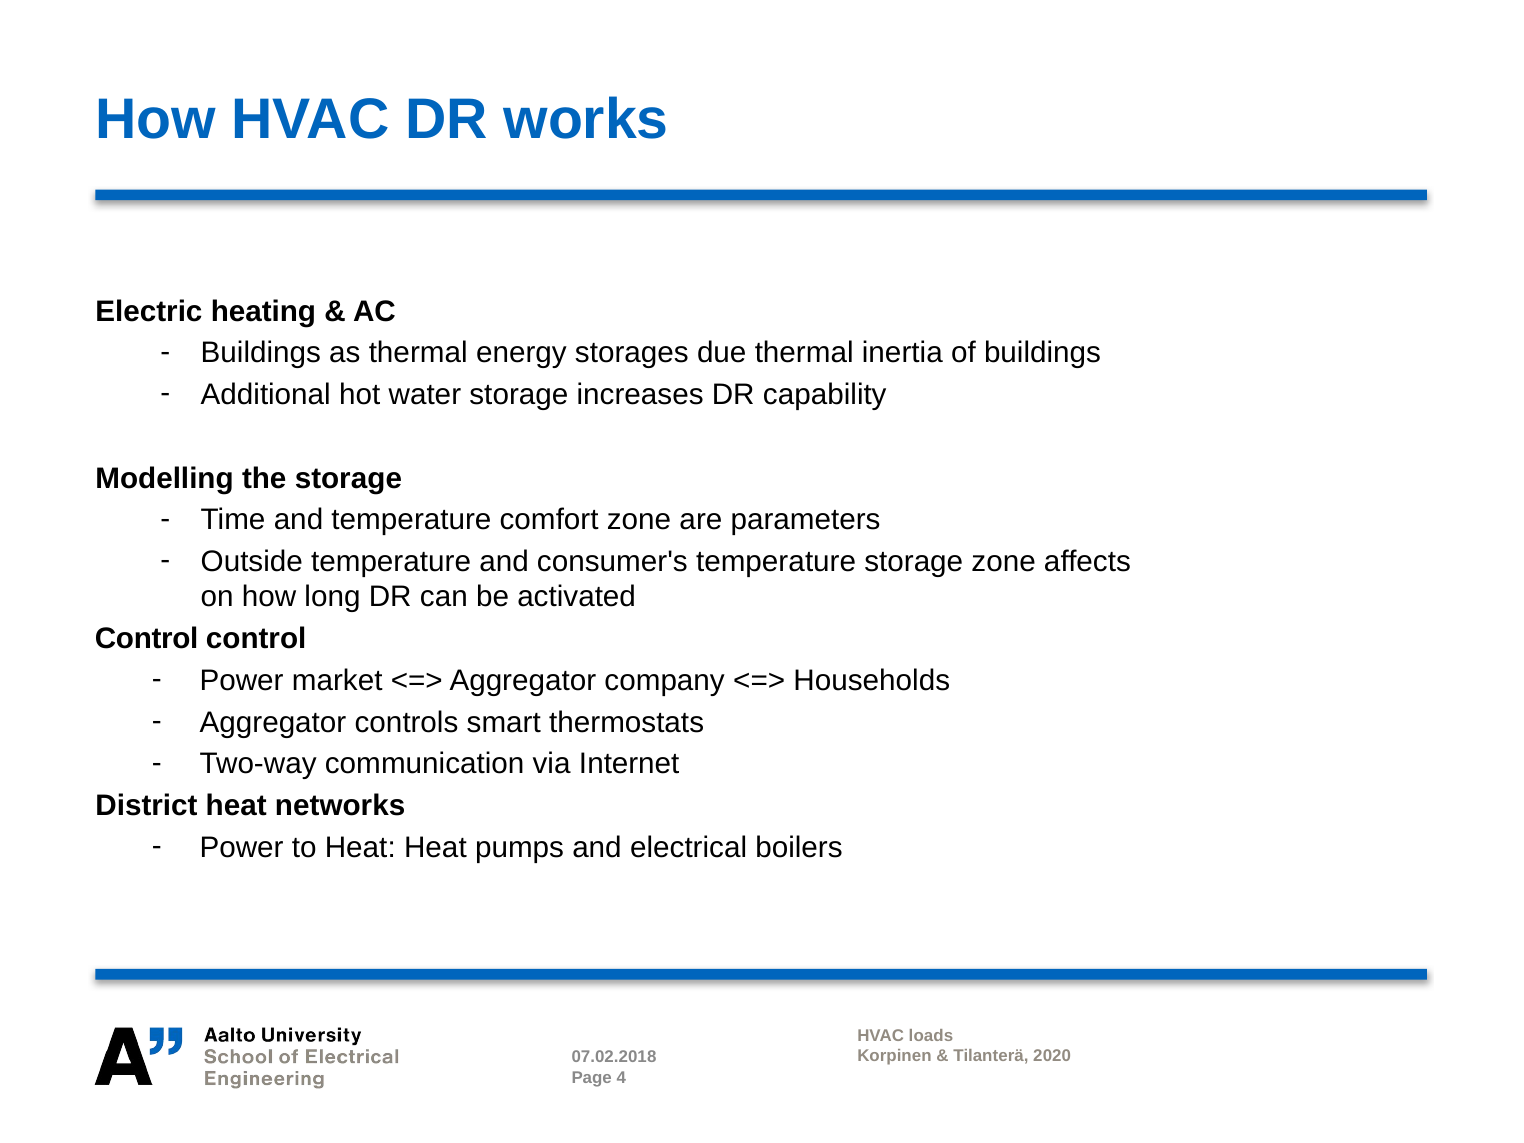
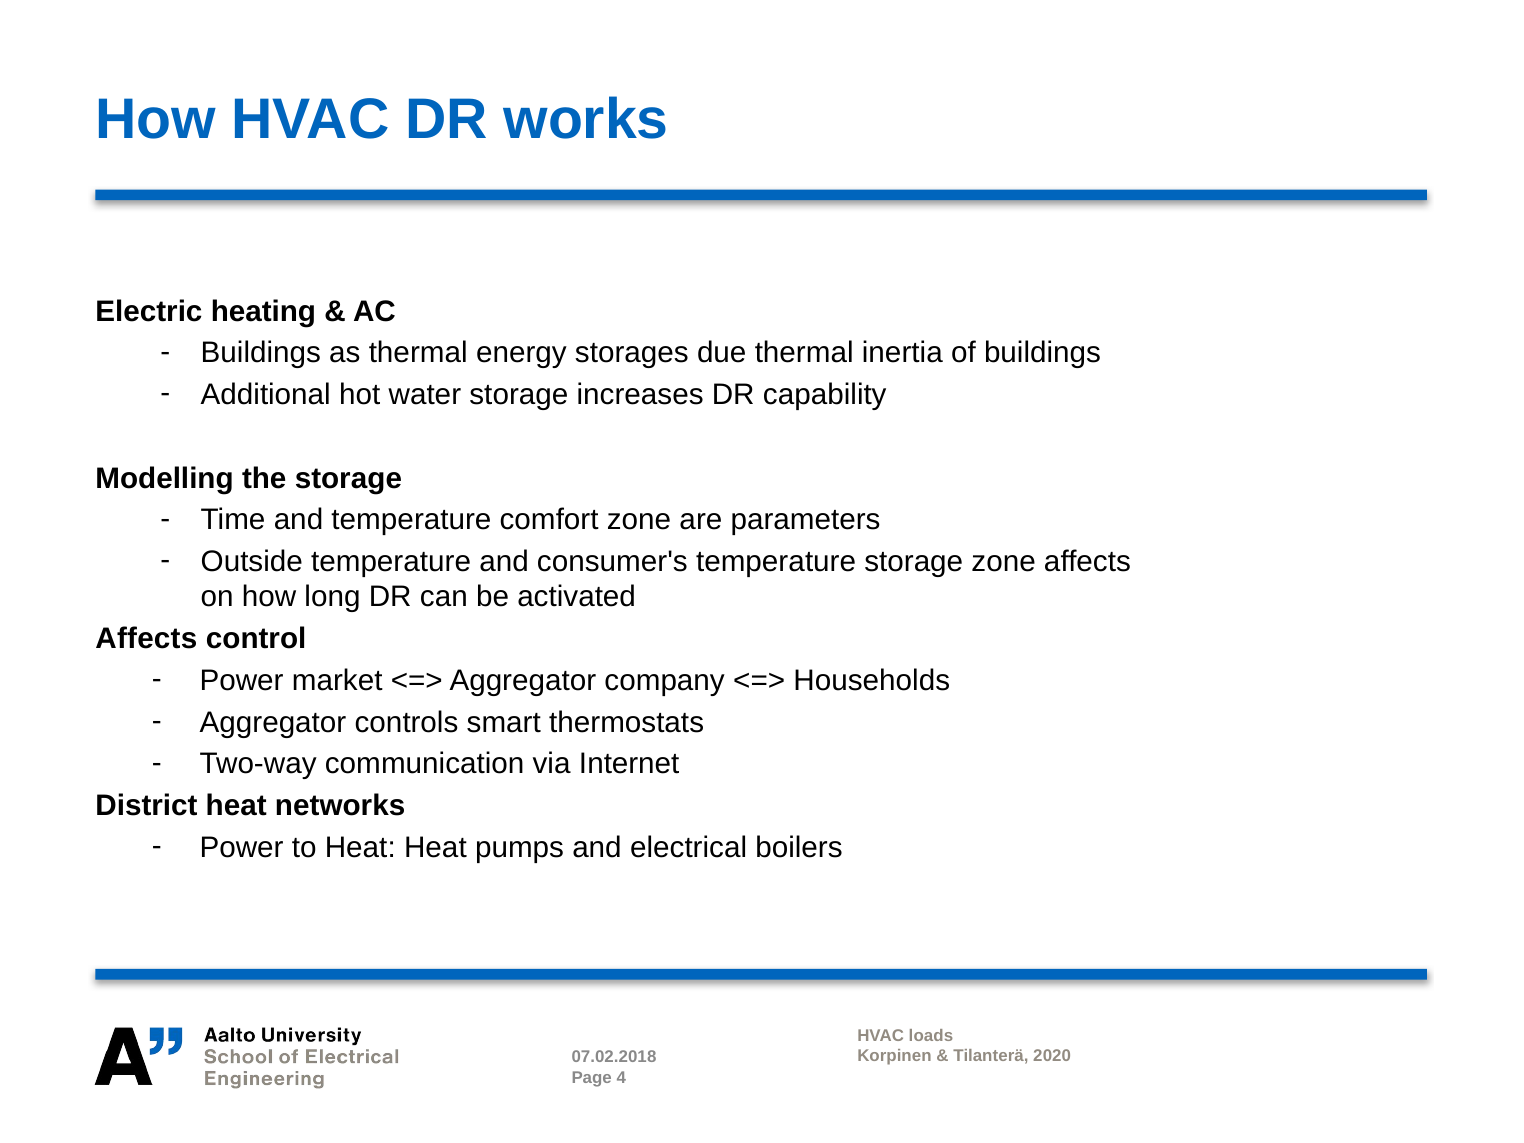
Control at (147, 639): Control -> Affects
